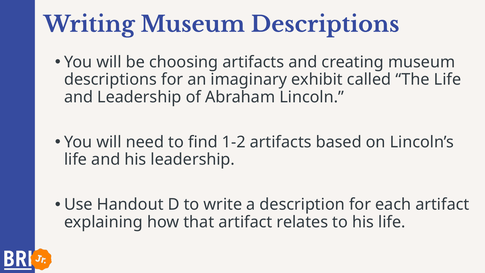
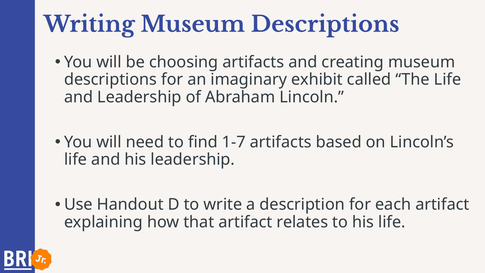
1-2: 1-2 -> 1-7
